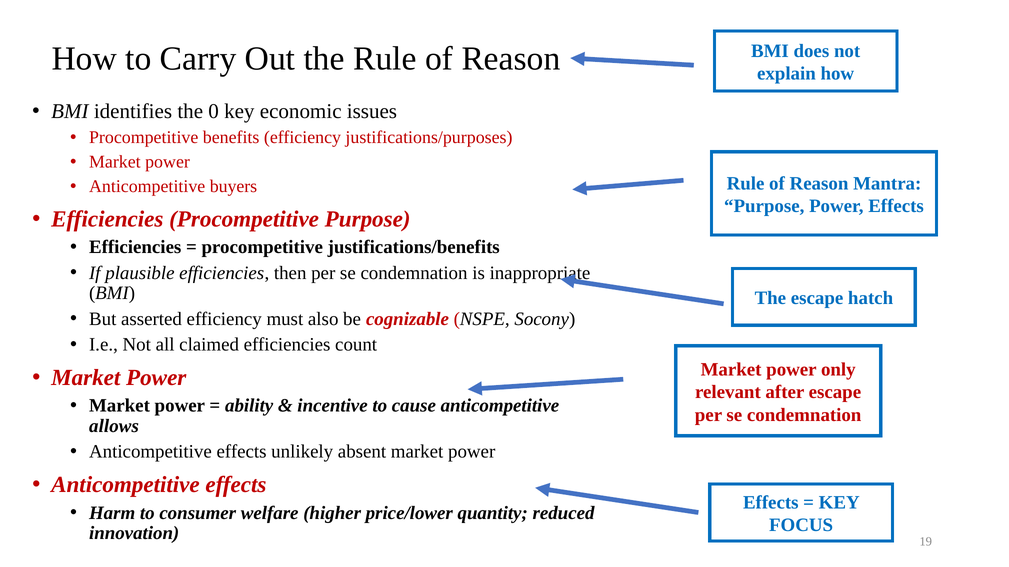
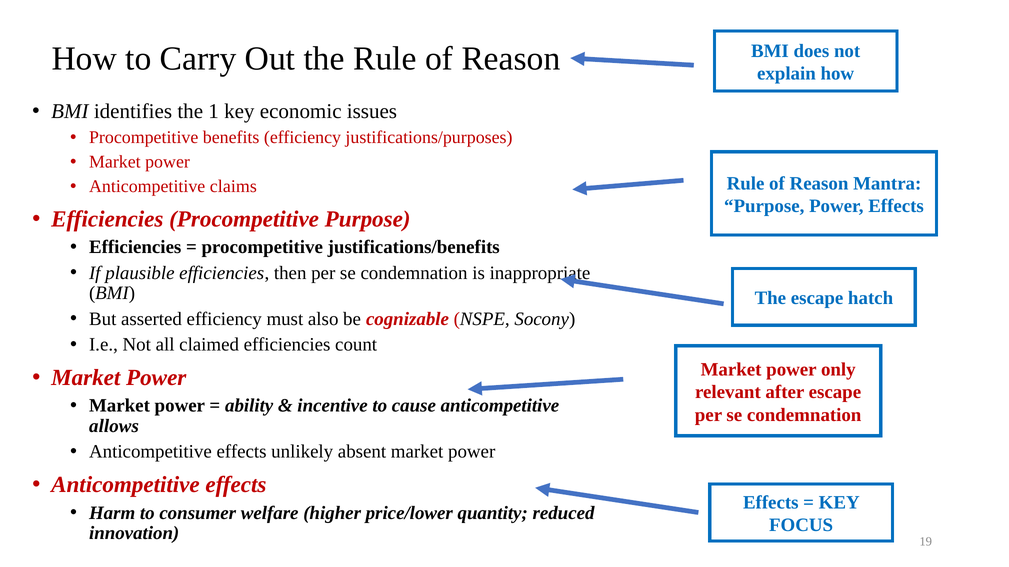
0: 0 -> 1
buyers: buyers -> claims
